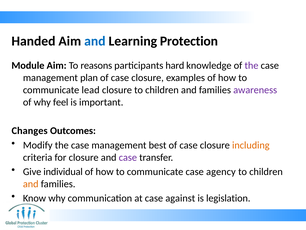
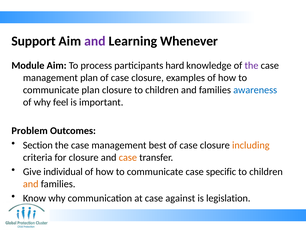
Handed: Handed -> Support
and at (95, 41) colour: blue -> purple
Protection: Protection -> Whenever
reasons: reasons -> process
communicate lead: lead -> plan
awareness colour: purple -> blue
Changes: Changes -> Problem
Modify: Modify -> Section
case at (128, 157) colour: purple -> orange
agency: agency -> specific
